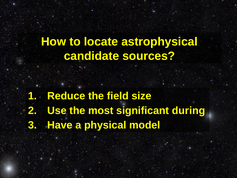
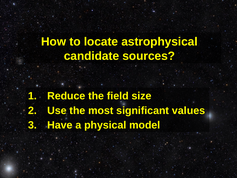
during: during -> values
